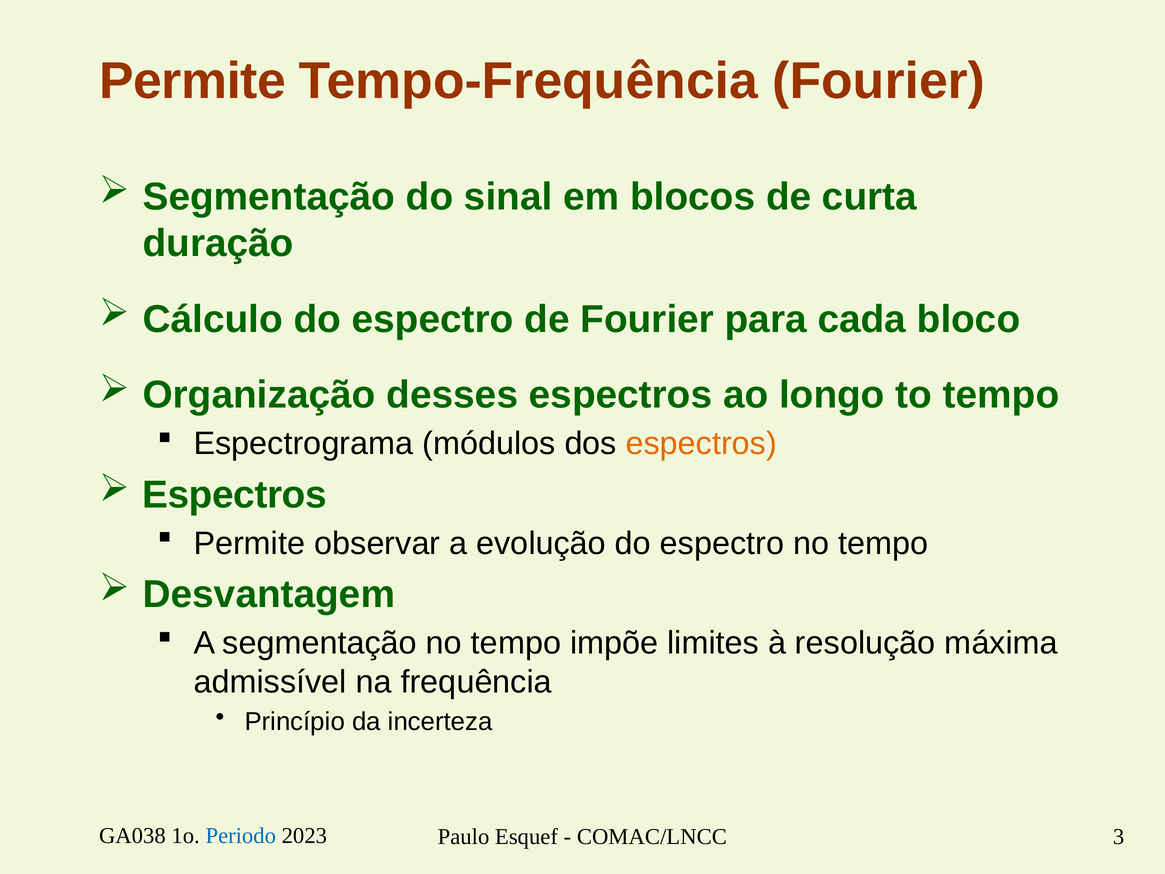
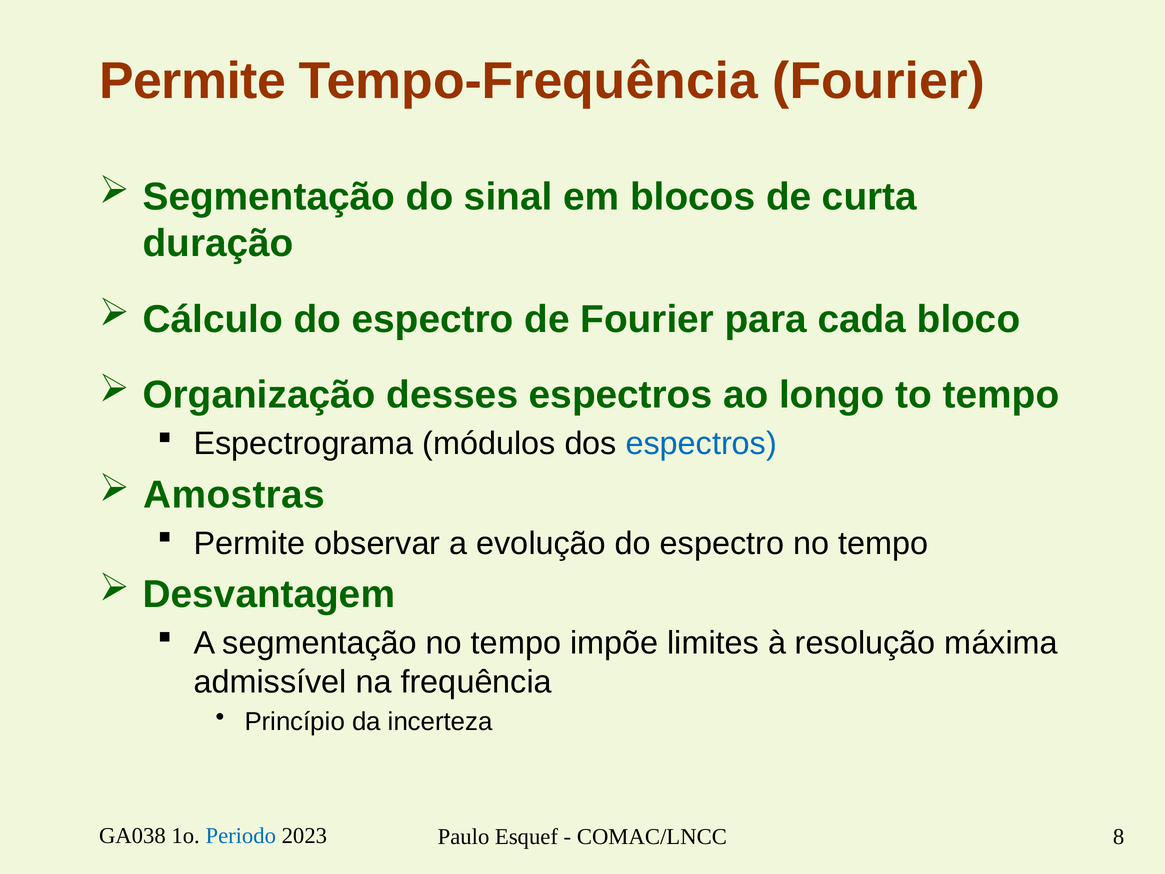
espectros at (701, 444) colour: orange -> blue
Espectros at (235, 495): Espectros -> Amostras
3: 3 -> 8
